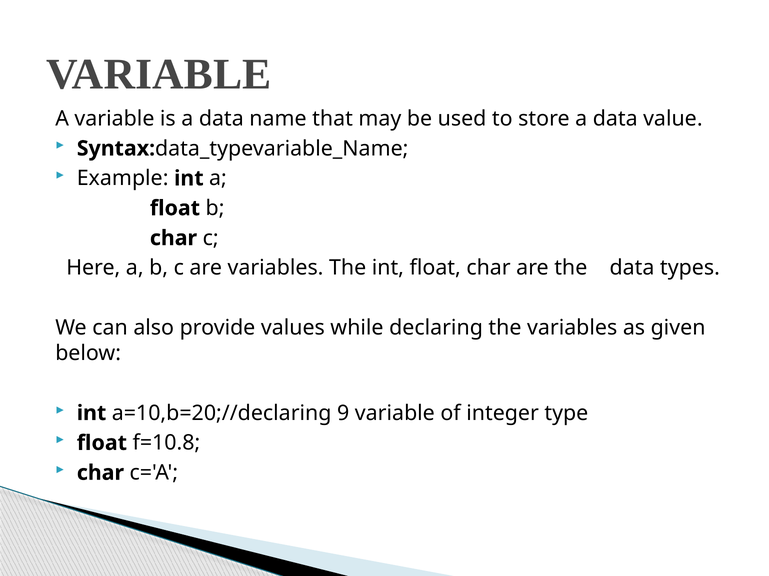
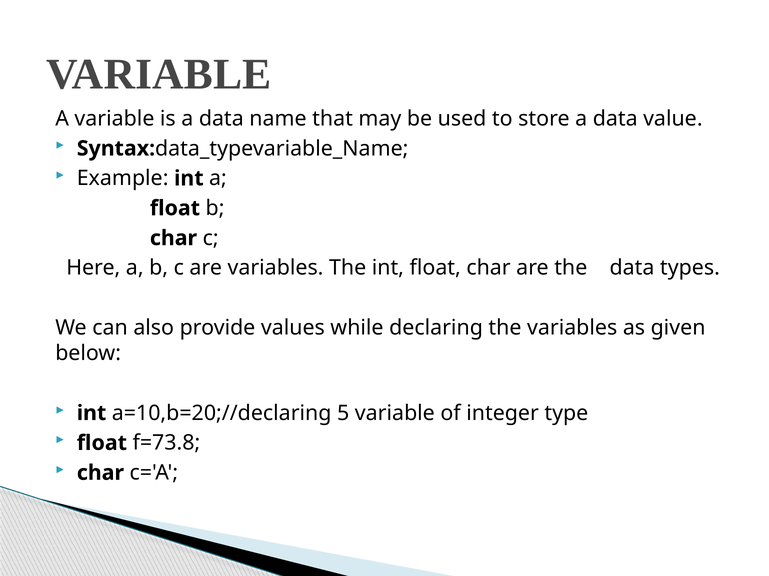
9: 9 -> 5
f=10.8: f=10.8 -> f=73.8
